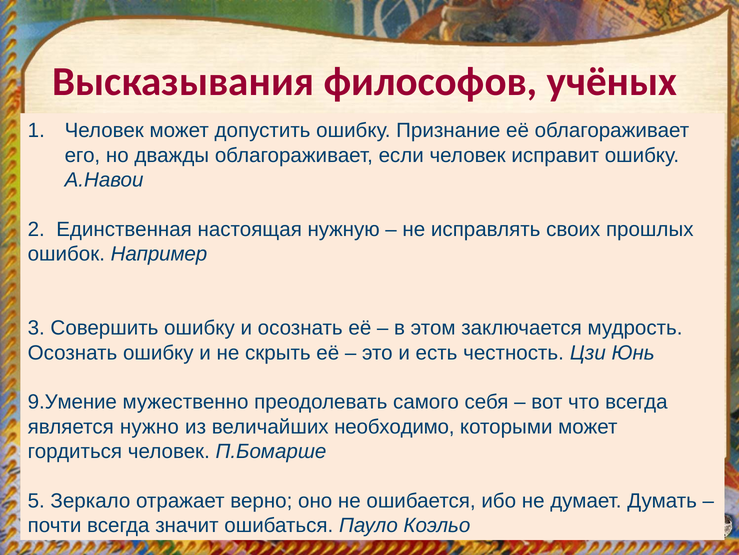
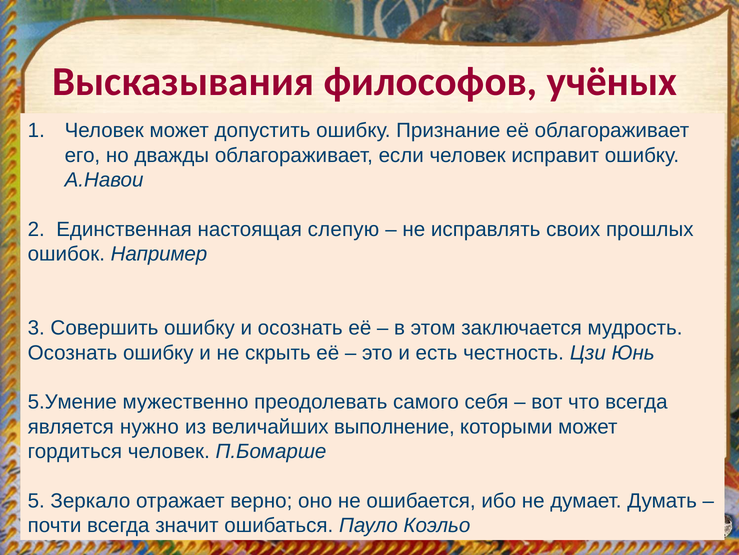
нужную: нужную -> слепую
9.Умение: 9.Умение -> 5.Умение
необходимо: необходимо -> выполнение
